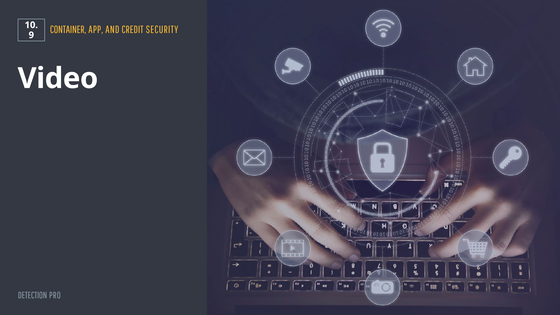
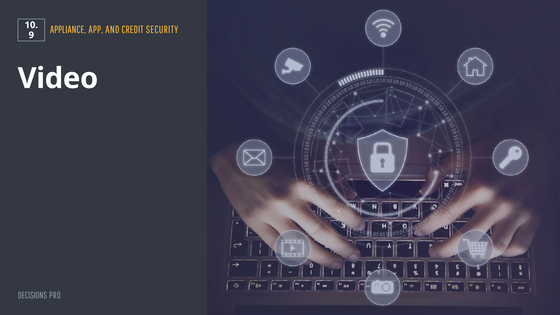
CONTAINER: CONTAINER -> APPLIANCE
DETECTION: DETECTION -> DECISIONS
